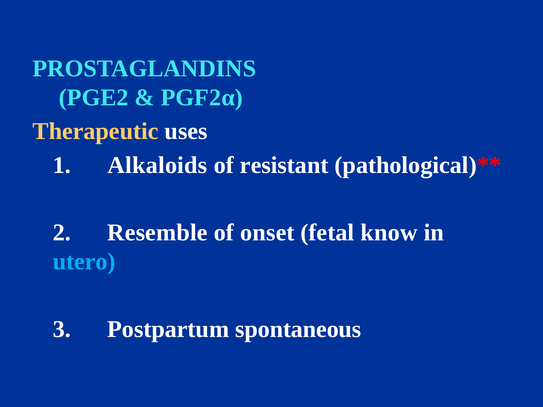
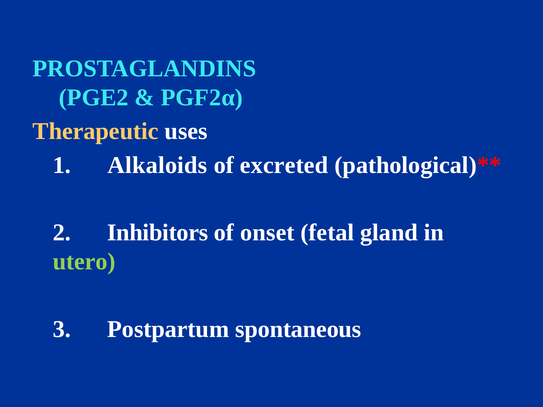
resistant: resistant -> excreted
Resemble: Resemble -> Inhibitors
know: know -> gland
utero colour: light blue -> light green
